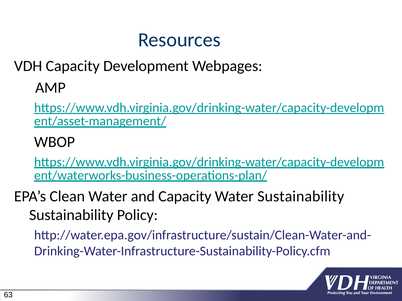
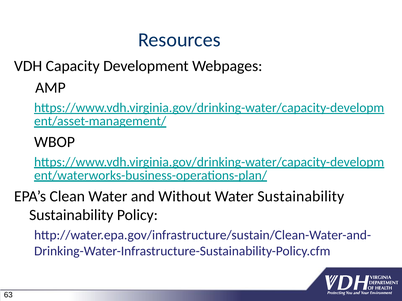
and Capacity: Capacity -> Without
